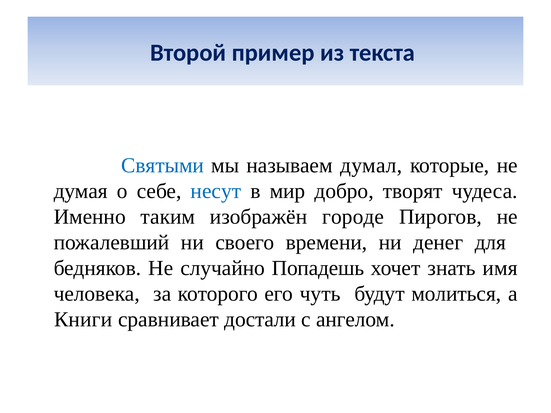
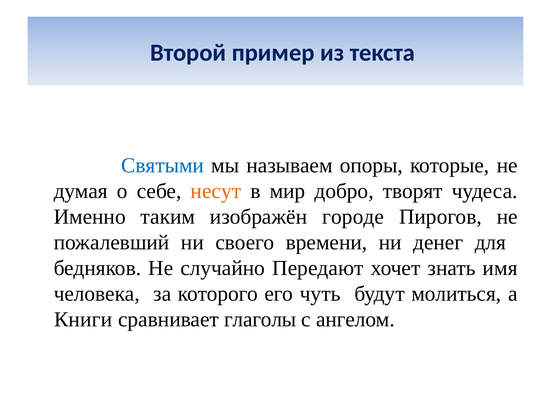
думал: думал -> опоры
несут colour: blue -> orange
Попадешь: Попадешь -> Передают
достали: достали -> глаголы
